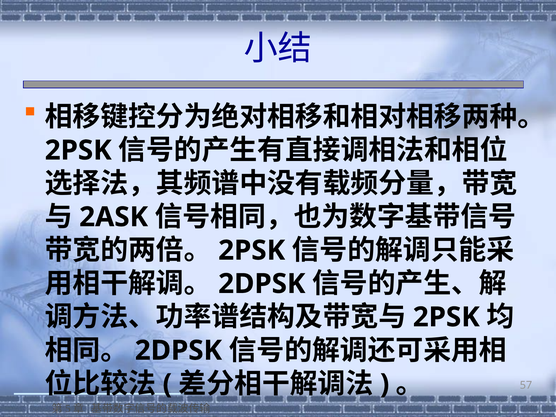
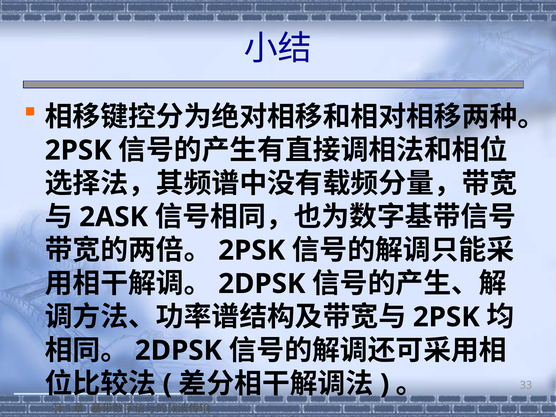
57: 57 -> 33
